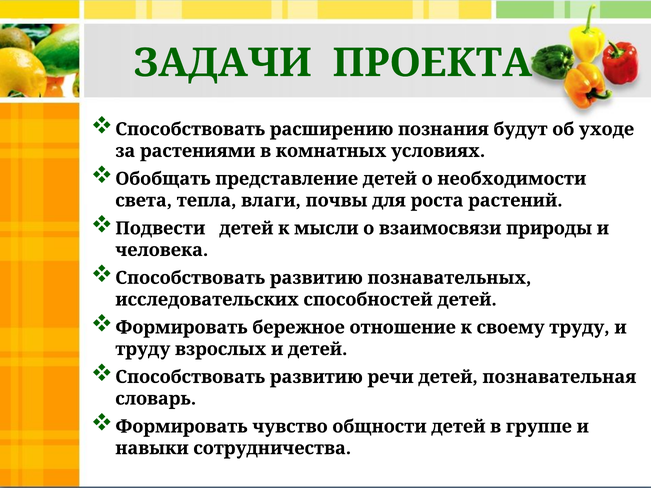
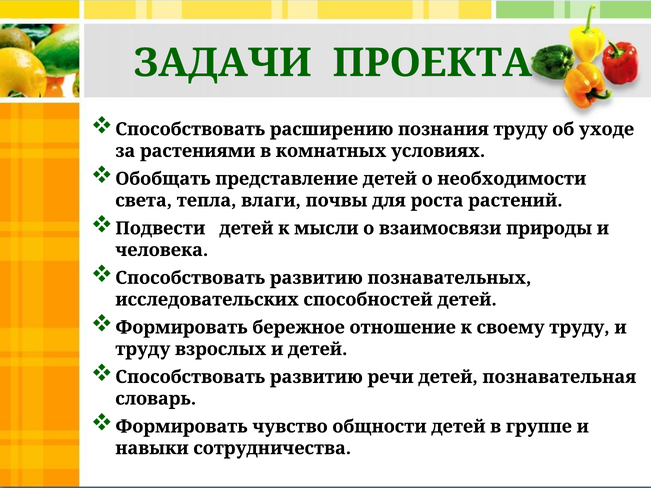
познания будут: будут -> труду
